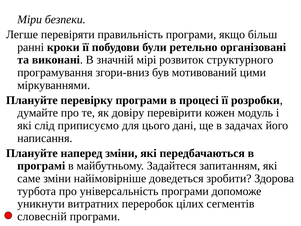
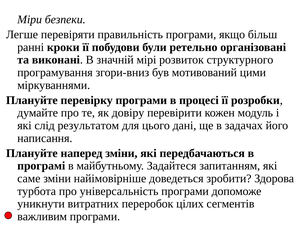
приписуємо: приписуємо -> результатом
словесній: словесній -> важливим
